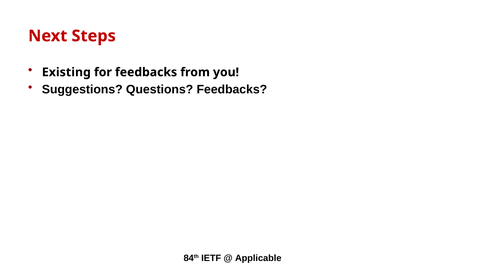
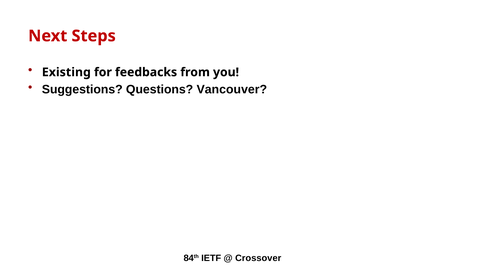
Questions Feedbacks: Feedbacks -> Vancouver
Applicable: Applicable -> Crossover
